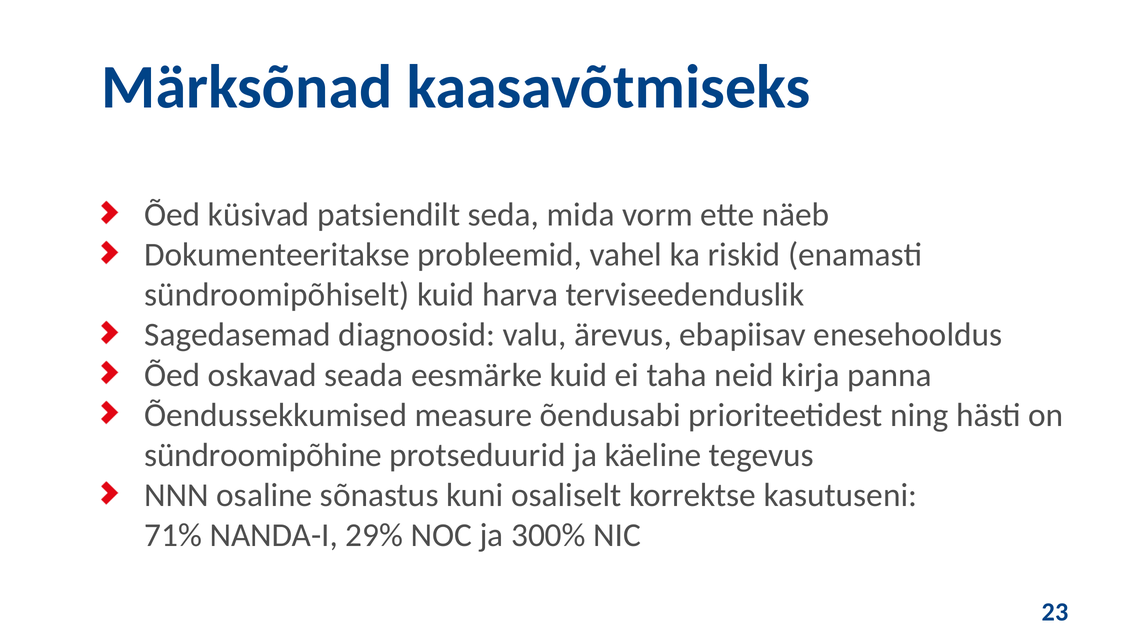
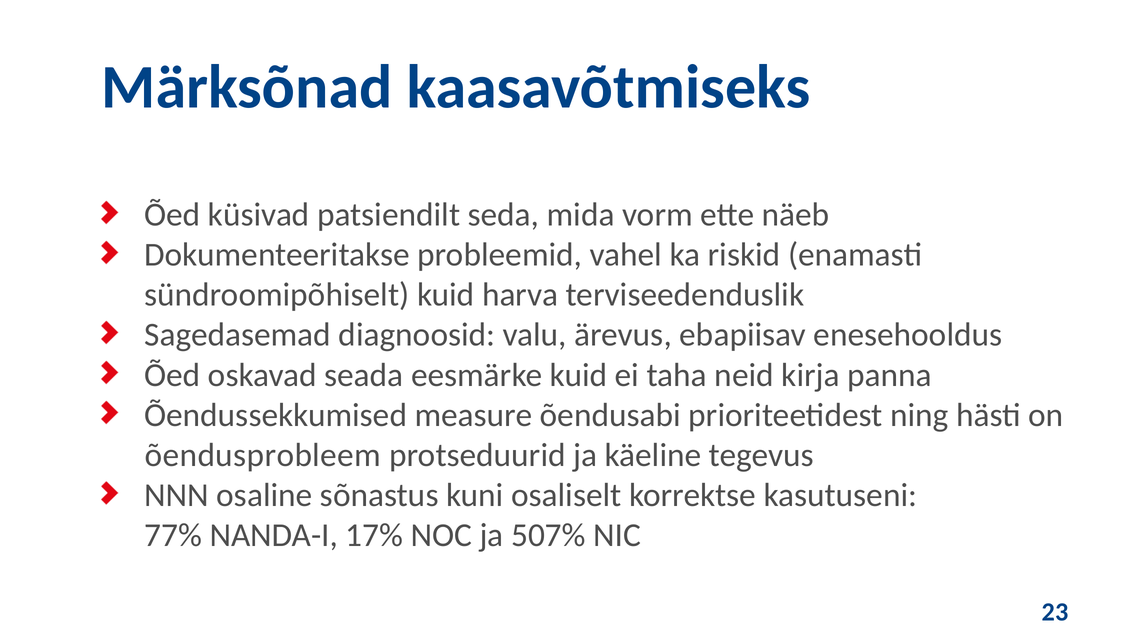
sündroomipõhine: sündroomipõhine -> õendusprobleem
71%: 71% -> 77%
29%: 29% -> 17%
300%: 300% -> 507%
